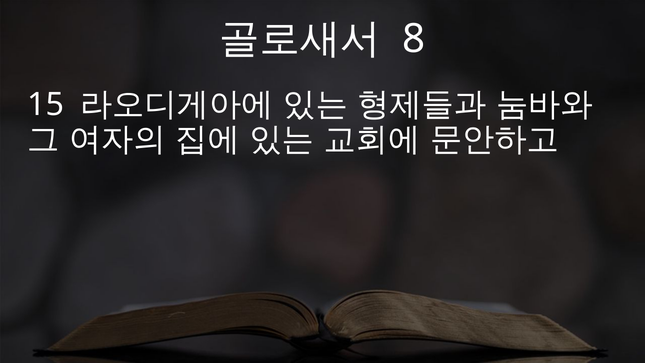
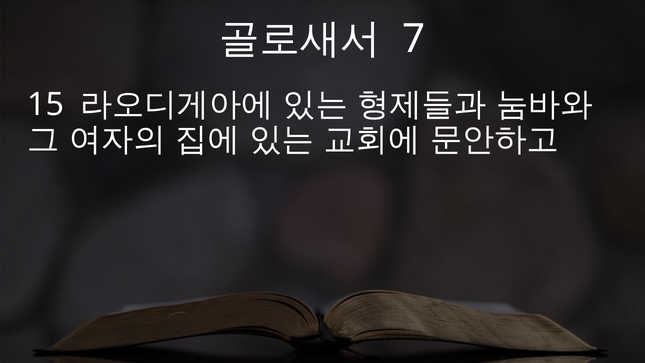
8: 8 -> 7
